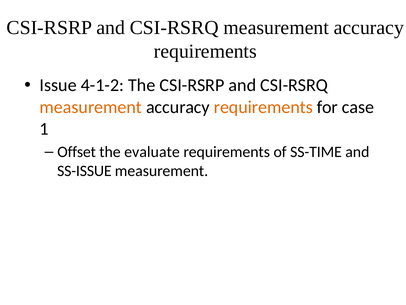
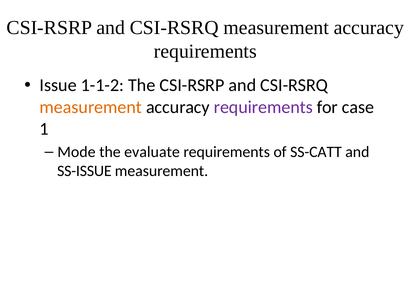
4-1-2: 4-1-2 -> 1-1-2
requirements at (263, 107) colour: orange -> purple
Offset: Offset -> Mode
SS-TIME: SS-TIME -> SS-CATT
